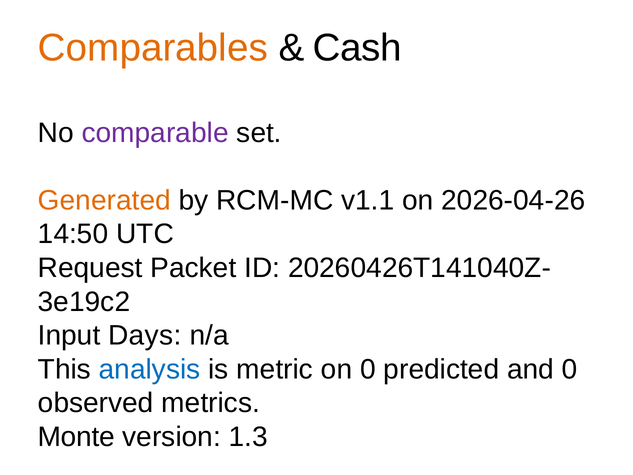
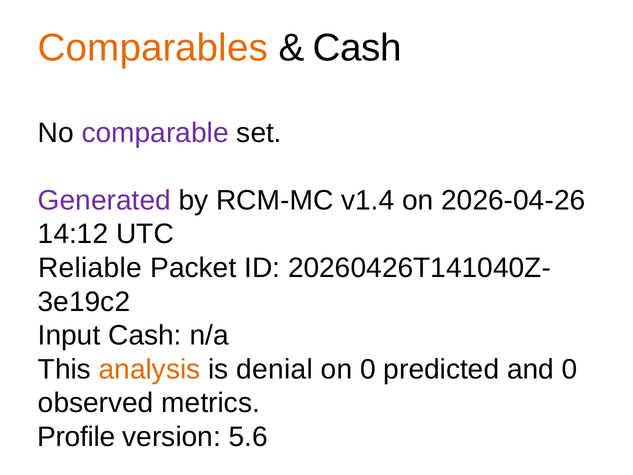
Generated colour: orange -> purple
v1.1: v1.1 -> v1.4
14:50: 14:50 -> 14:12
Request: Request -> Reliable
Input Days: Days -> Cash
analysis colour: blue -> orange
metric: metric -> denial
Monte: Monte -> Profile
1.3: 1.3 -> 5.6
